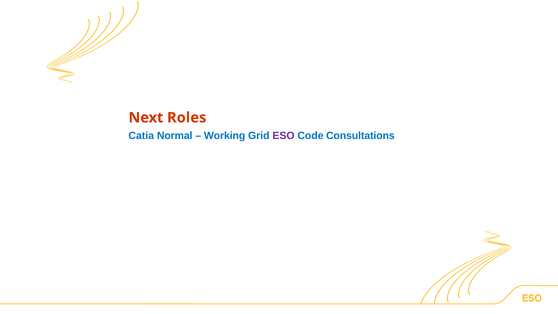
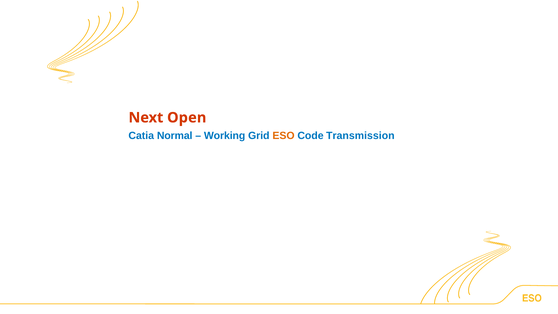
Roles: Roles -> Open
ESO colour: purple -> orange
Consultations: Consultations -> Transmission
